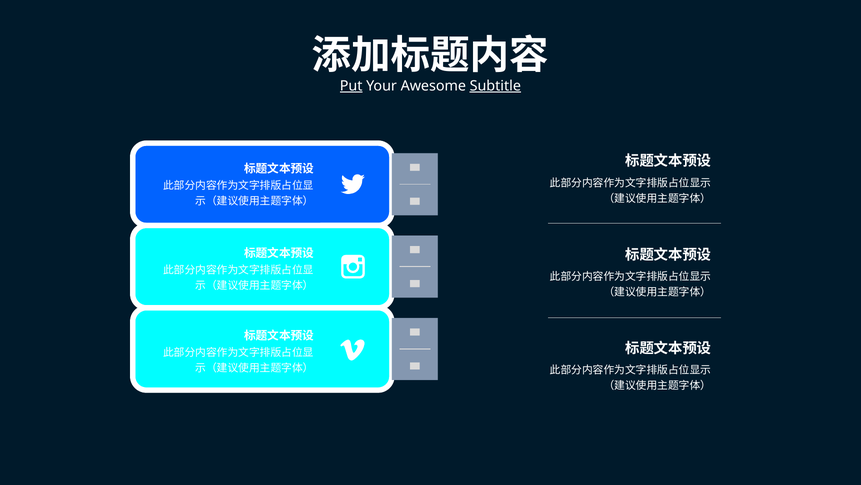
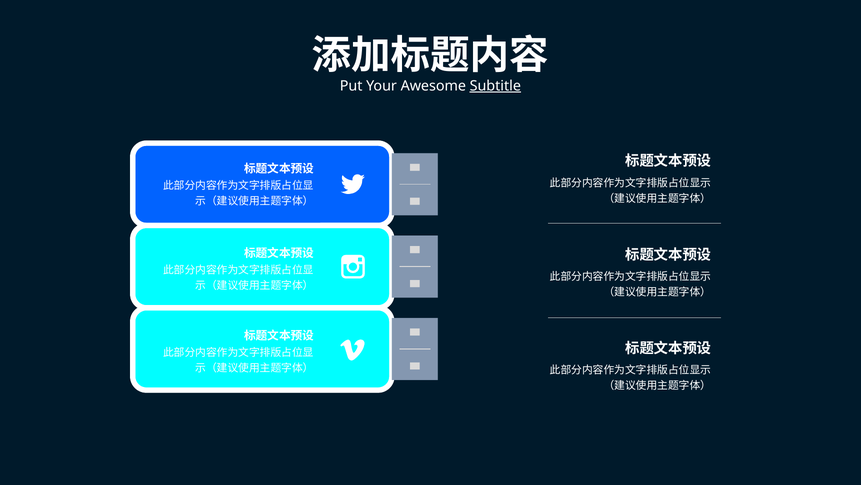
Put underline: present -> none
